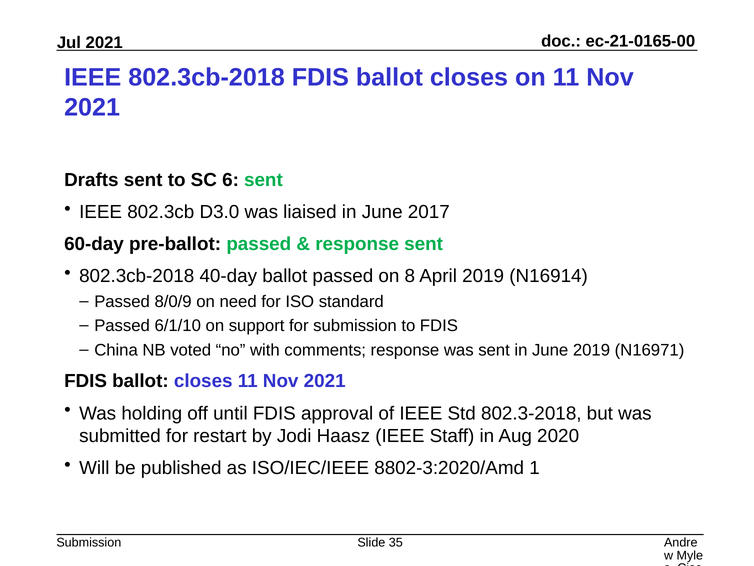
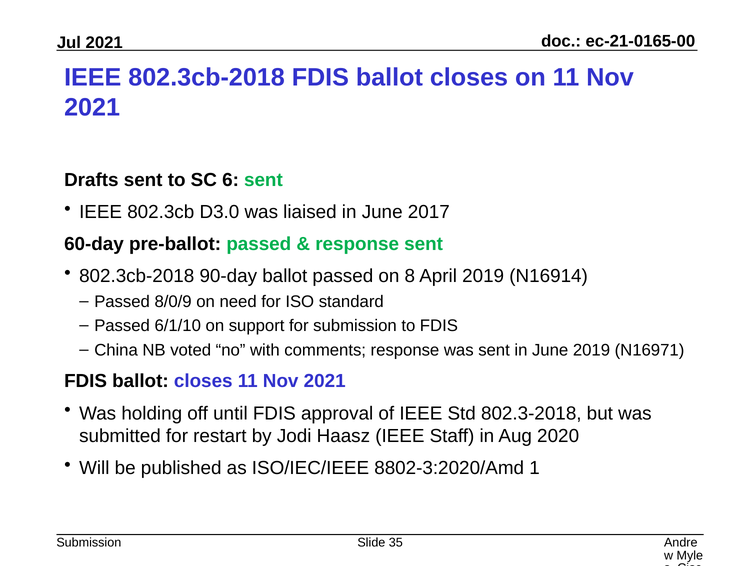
40-day: 40-day -> 90-day
